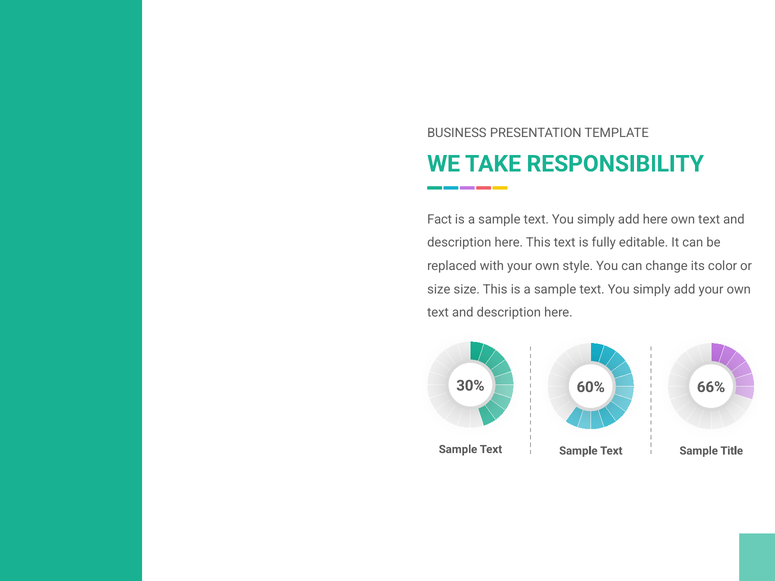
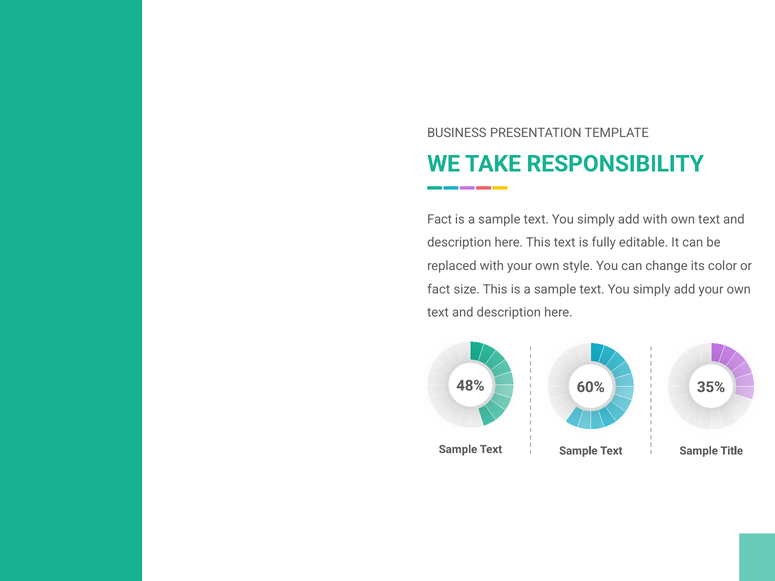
add here: here -> with
size at (439, 289): size -> fact
30%: 30% -> 48%
66%: 66% -> 35%
